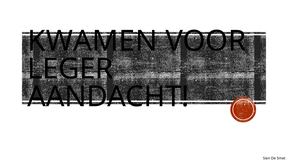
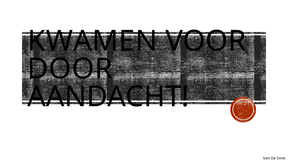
LEGER: LEGER -> DOOR
